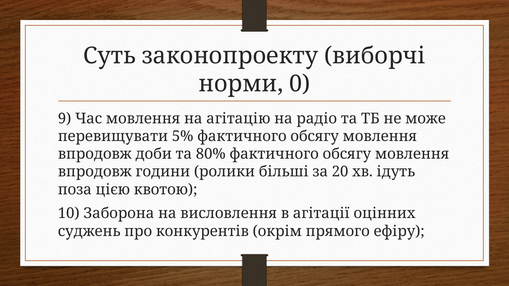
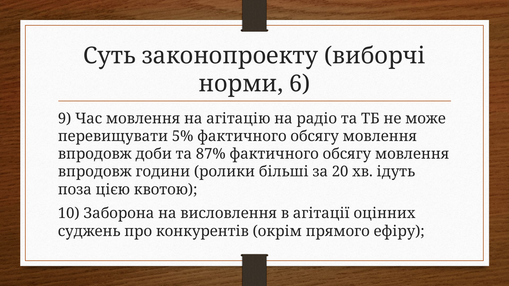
0: 0 -> 6
80%: 80% -> 87%
